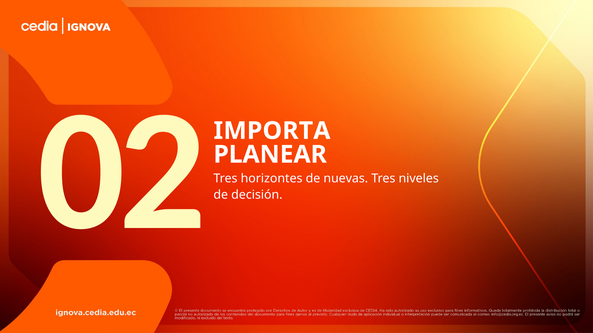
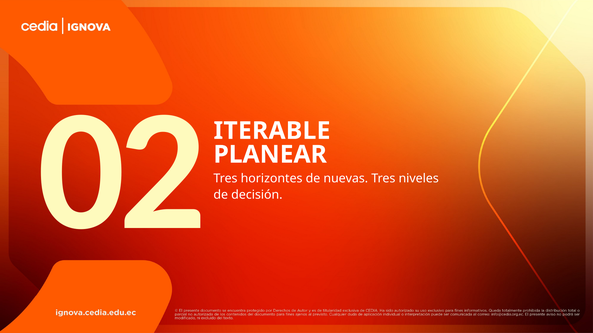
IMPORTA: IMPORTA -> ITERABLE
